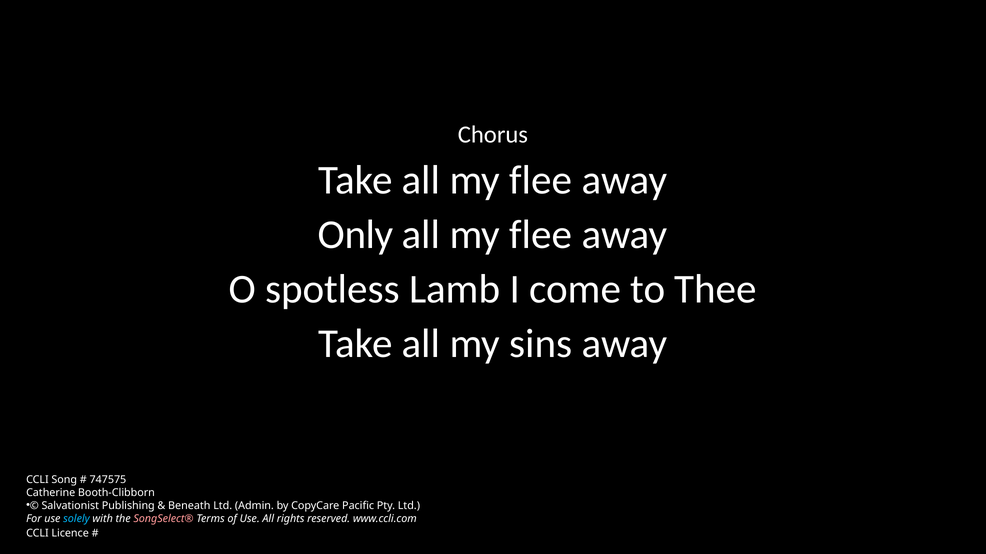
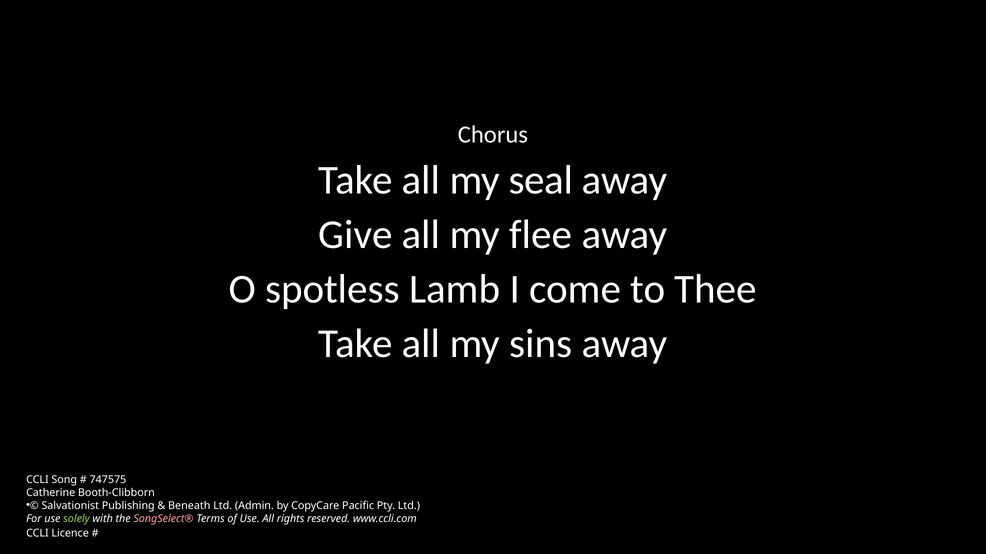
Take all my flee: flee -> seal
Only: Only -> Give
solely colour: light blue -> light green
